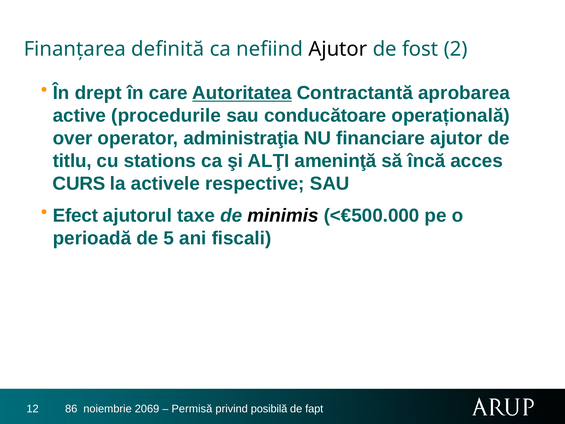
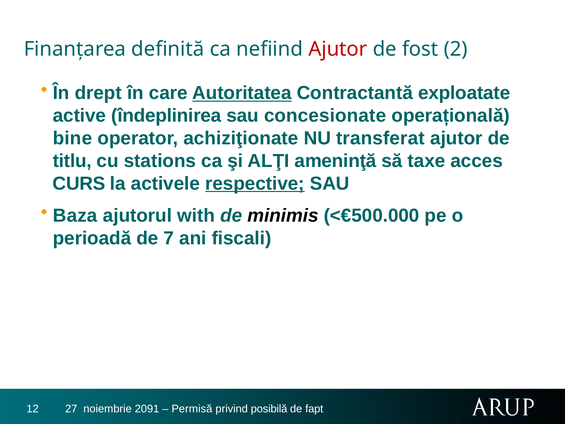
Ajutor at (338, 49) colour: black -> red
aprobarea: aprobarea -> exploatate
procedurile: procedurile -> îndeplinirea
conducătoare: conducătoare -> concesionate
over: over -> bine
administraţia: administraţia -> achiziţionate
financiare: financiare -> transferat
încă: încă -> taxe
respective underline: none -> present
Efect: Efect -> Baza
taxe: taxe -> with
5: 5 -> 7
86: 86 -> 27
2069: 2069 -> 2091
